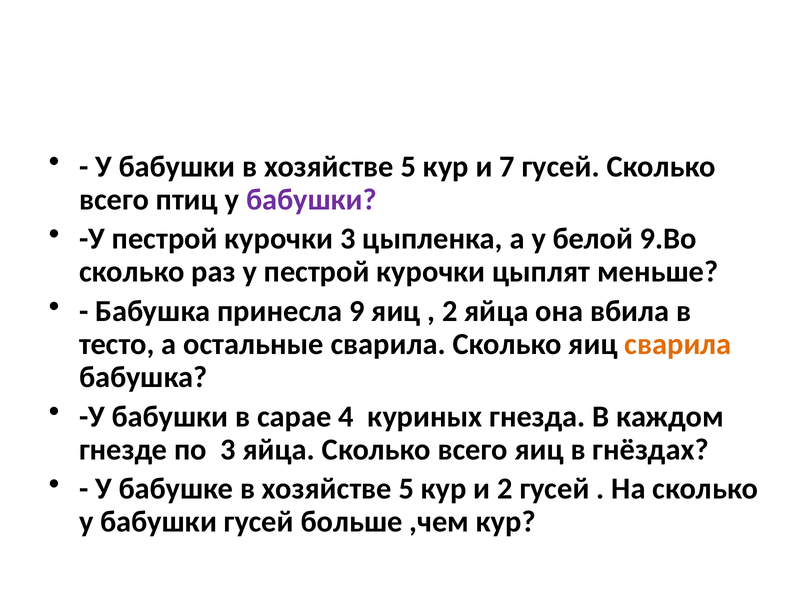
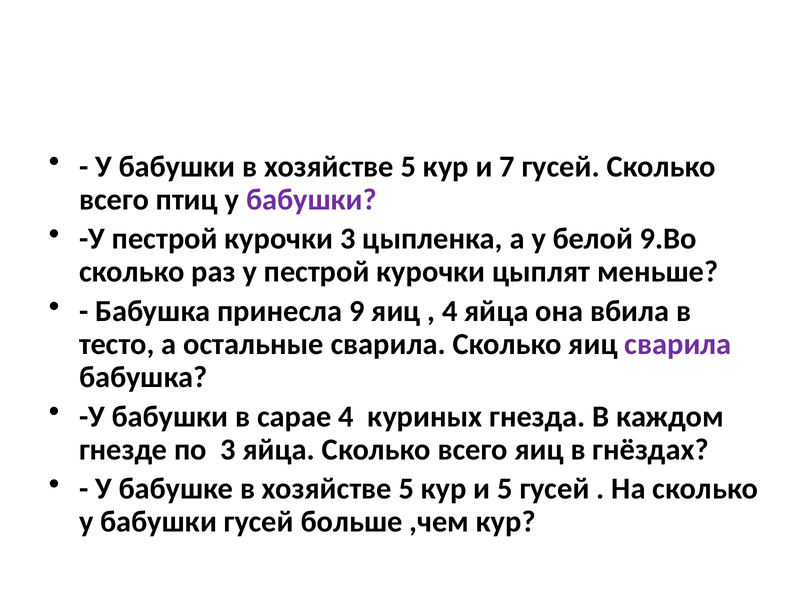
2 at (450, 311): 2 -> 4
сварила at (678, 344) colour: orange -> purple
и 2: 2 -> 5
